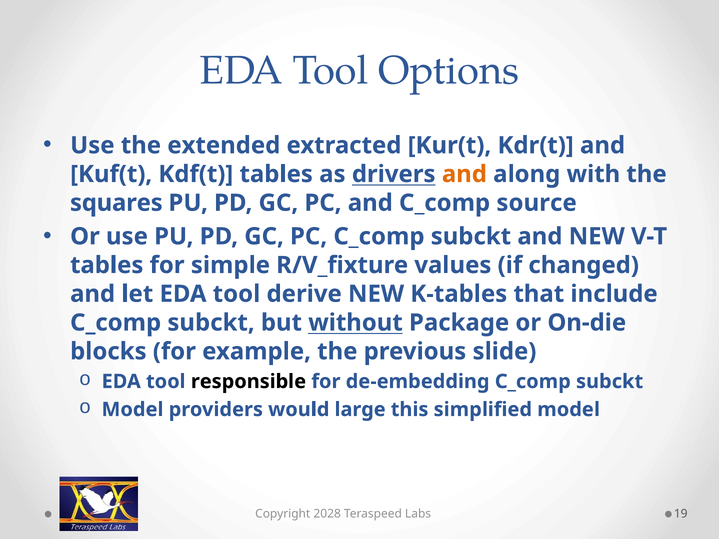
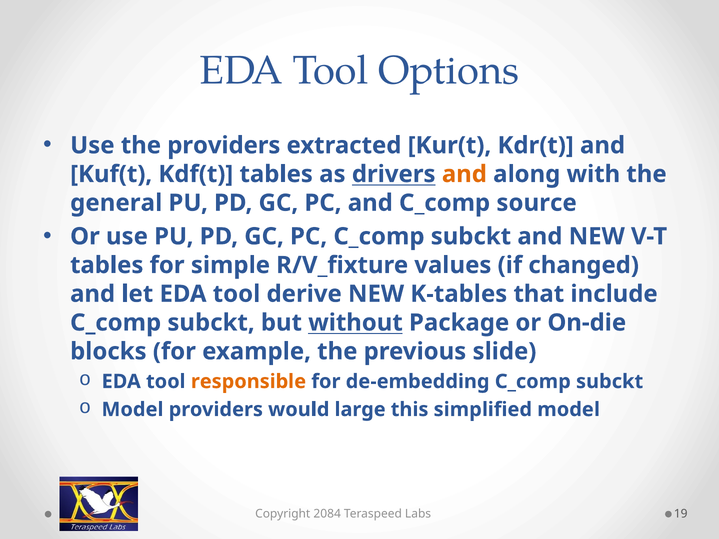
the extended: extended -> providers
squares: squares -> general
responsible colour: black -> orange
2028: 2028 -> 2084
